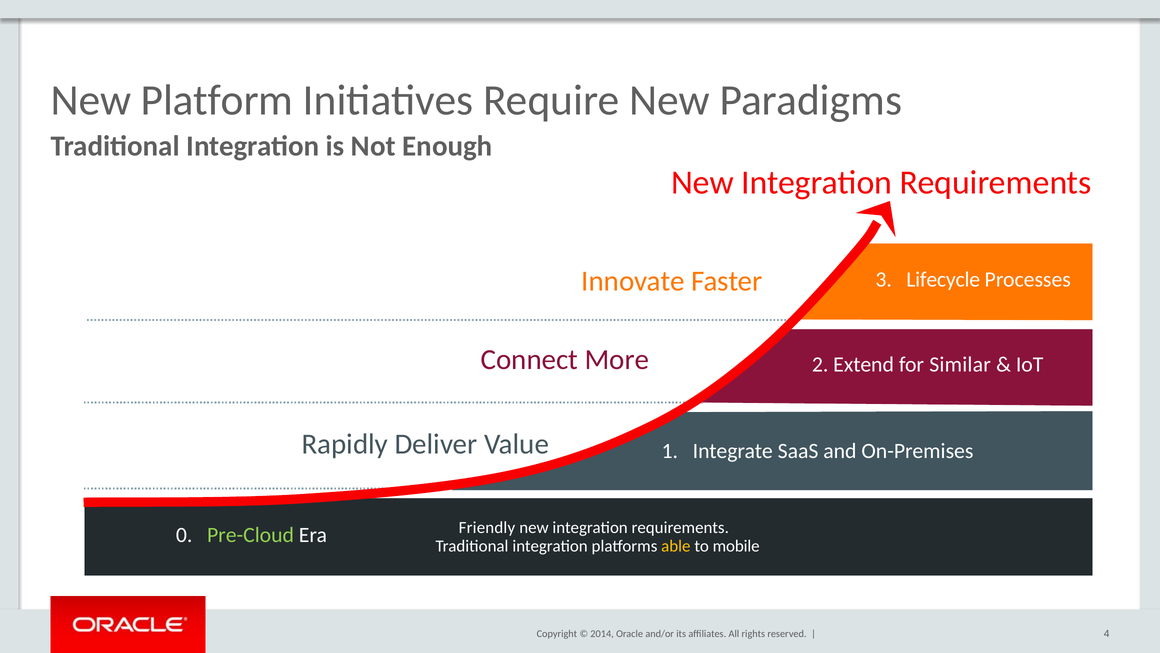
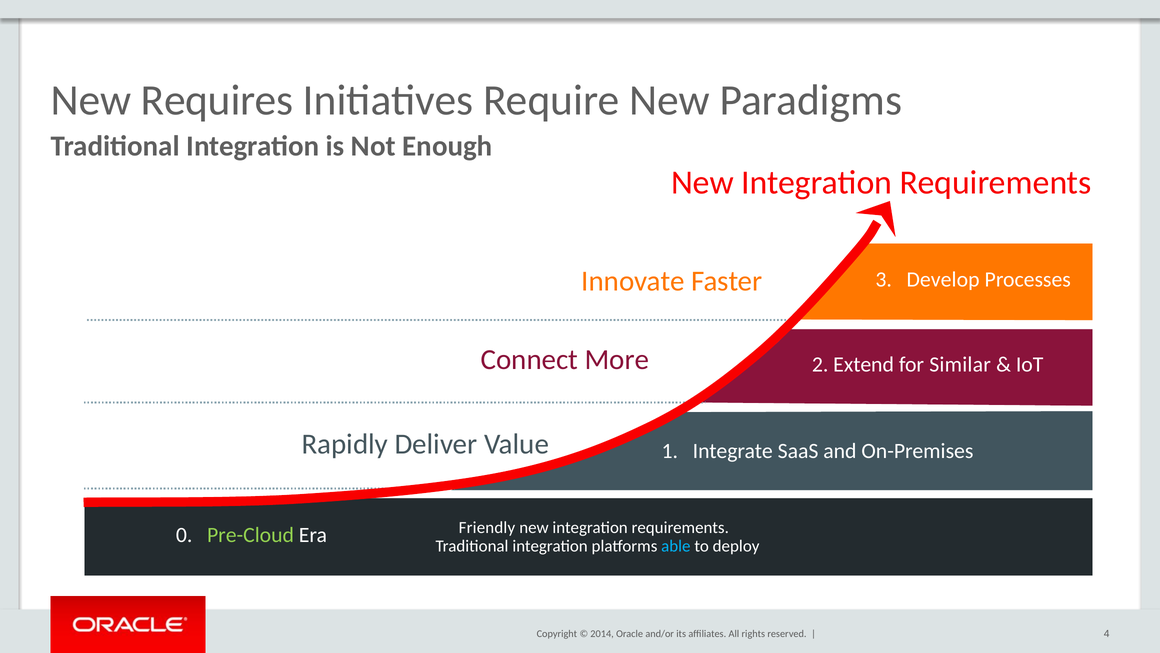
Platform: Platform -> Requires
Lifecycle: Lifecycle -> Develop
able colour: yellow -> light blue
mobile: mobile -> deploy
